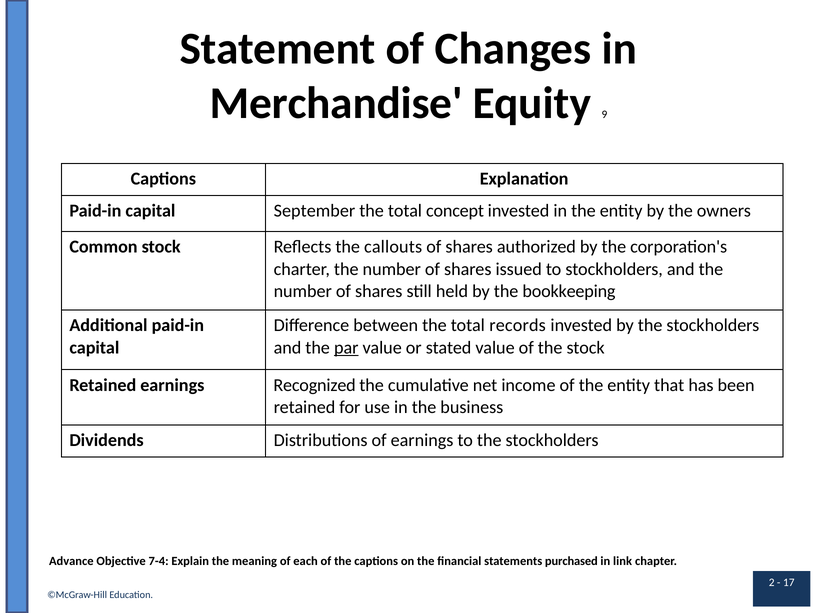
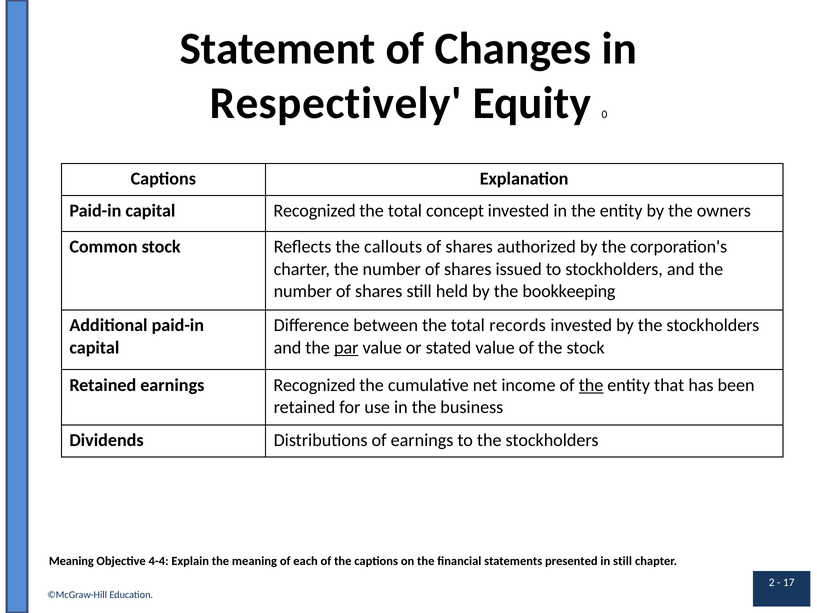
Merchandise: Merchandise -> Respectively
9: 9 -> 0
capital September: September -> Recognized
the at (591, 385) underline: none -> present
Advance at (71, 561): Advance -> Meaning
7-4: 7-4 -> 4-4
purchased: purchased -> presented
in link: link -> still
